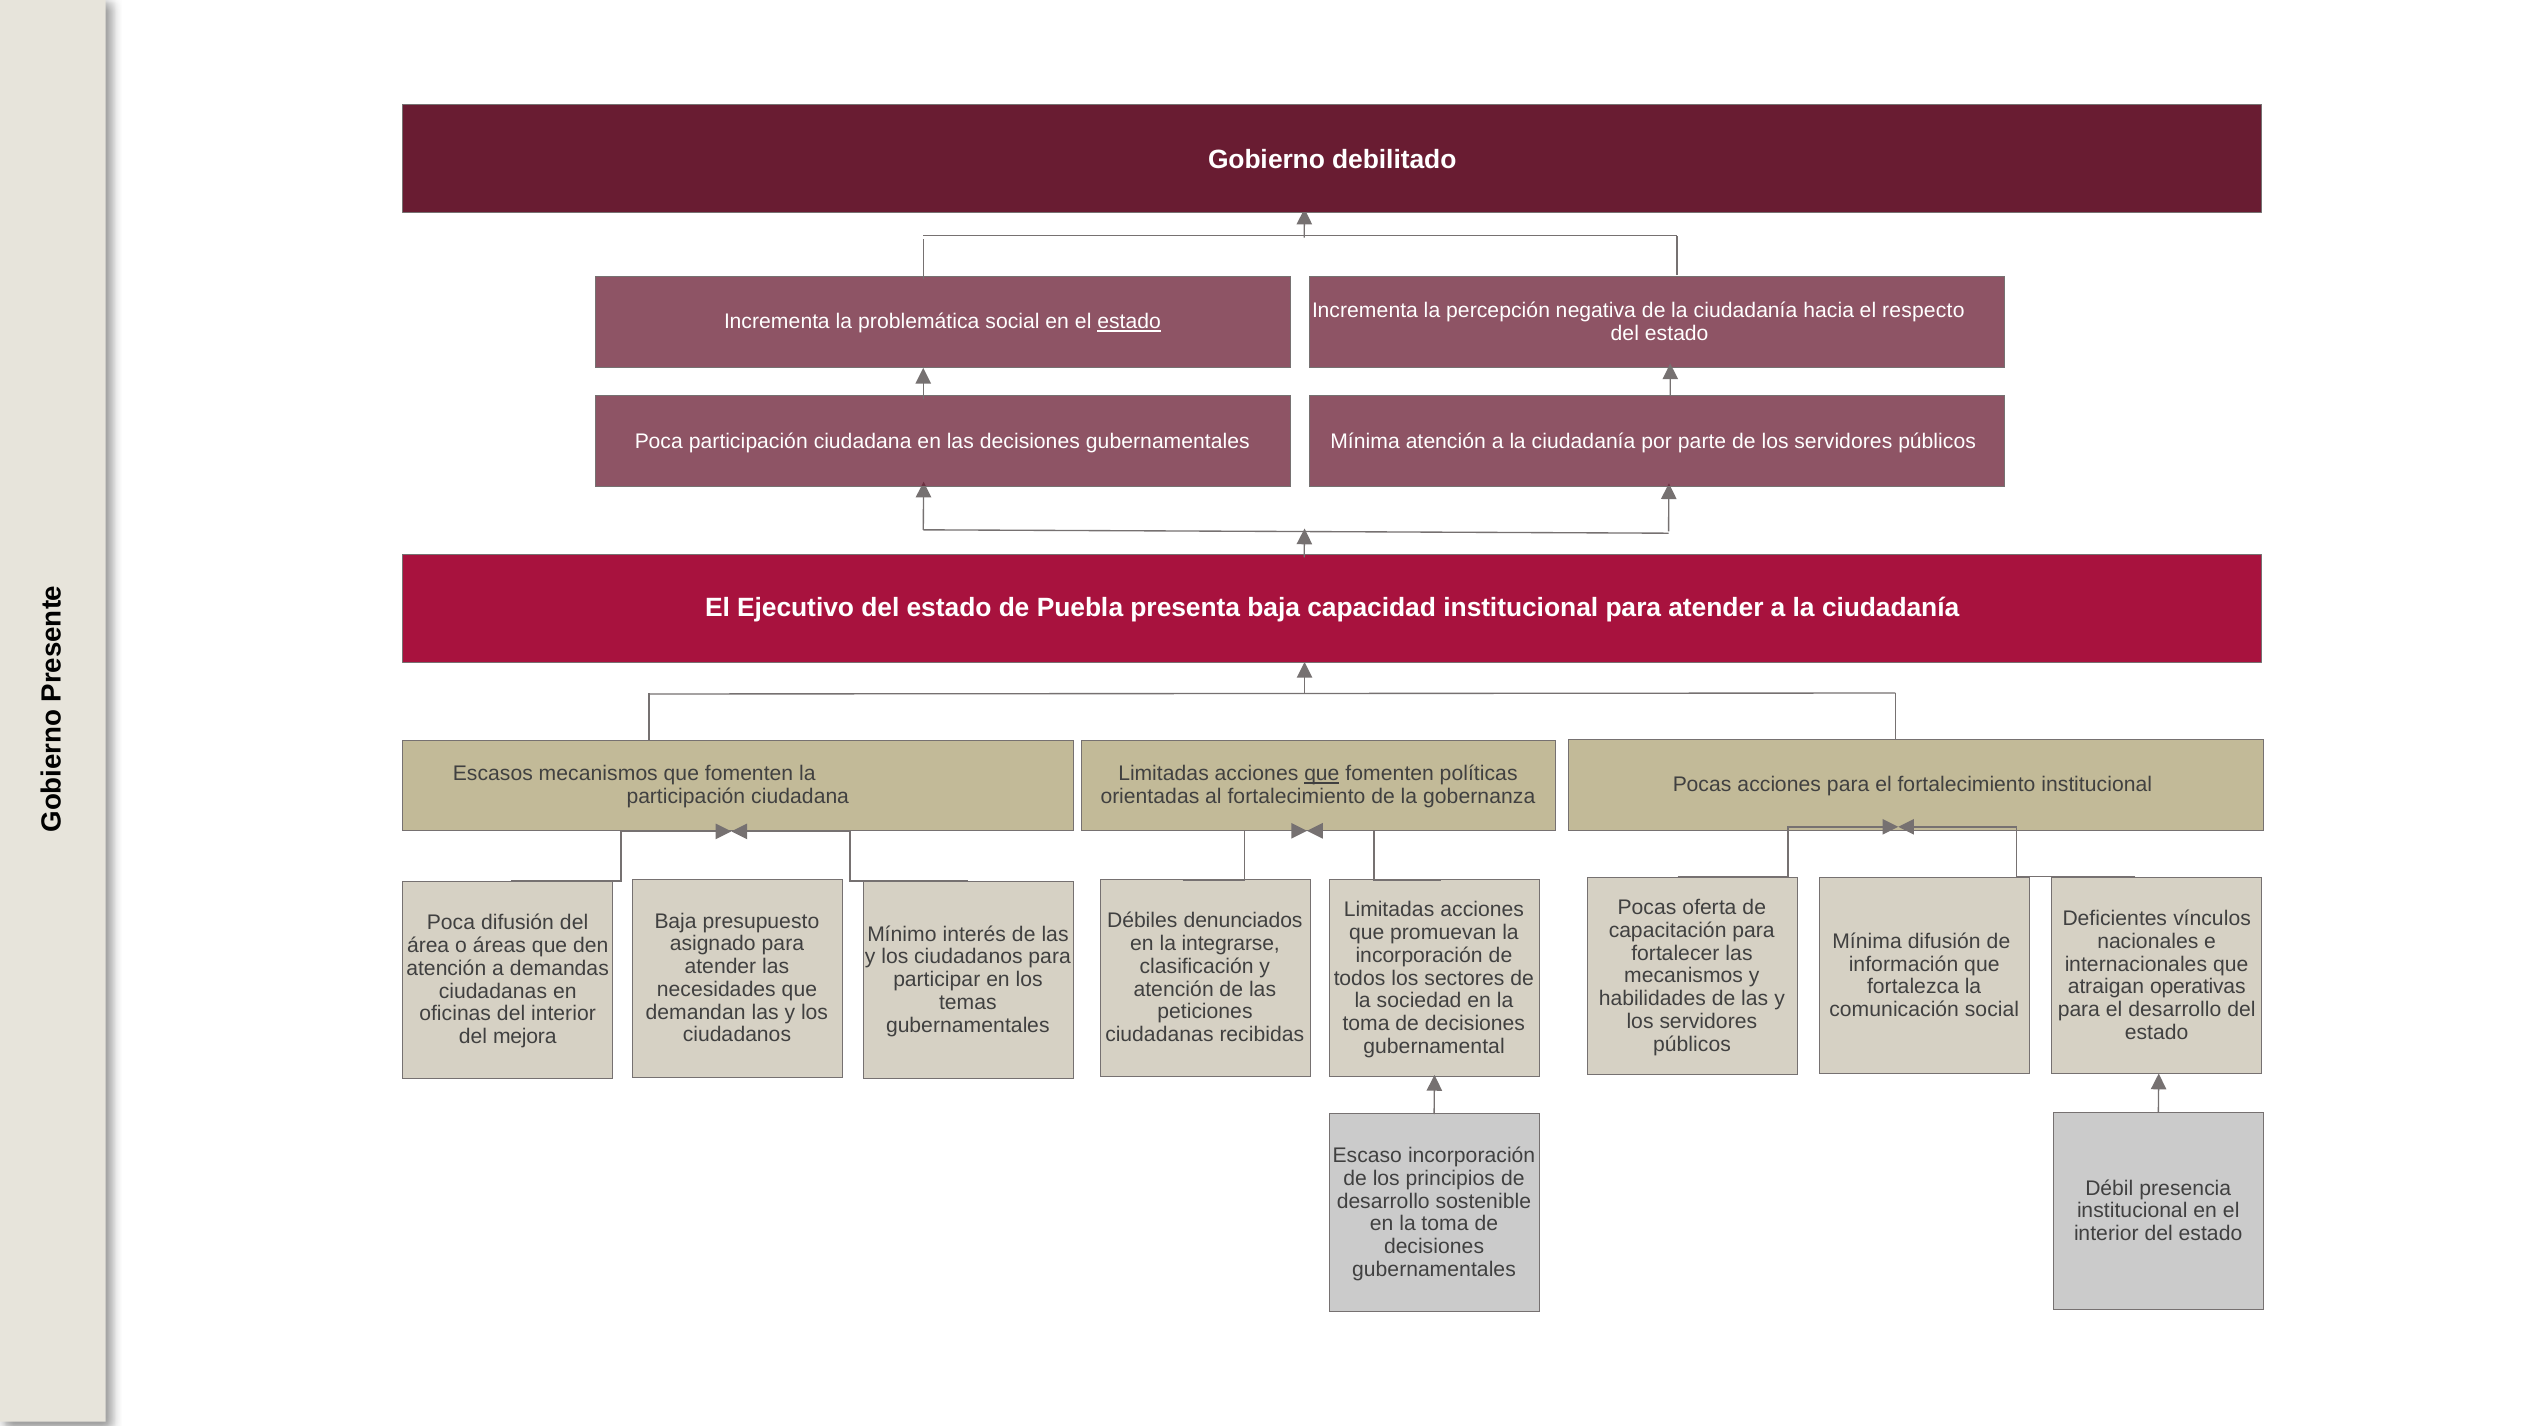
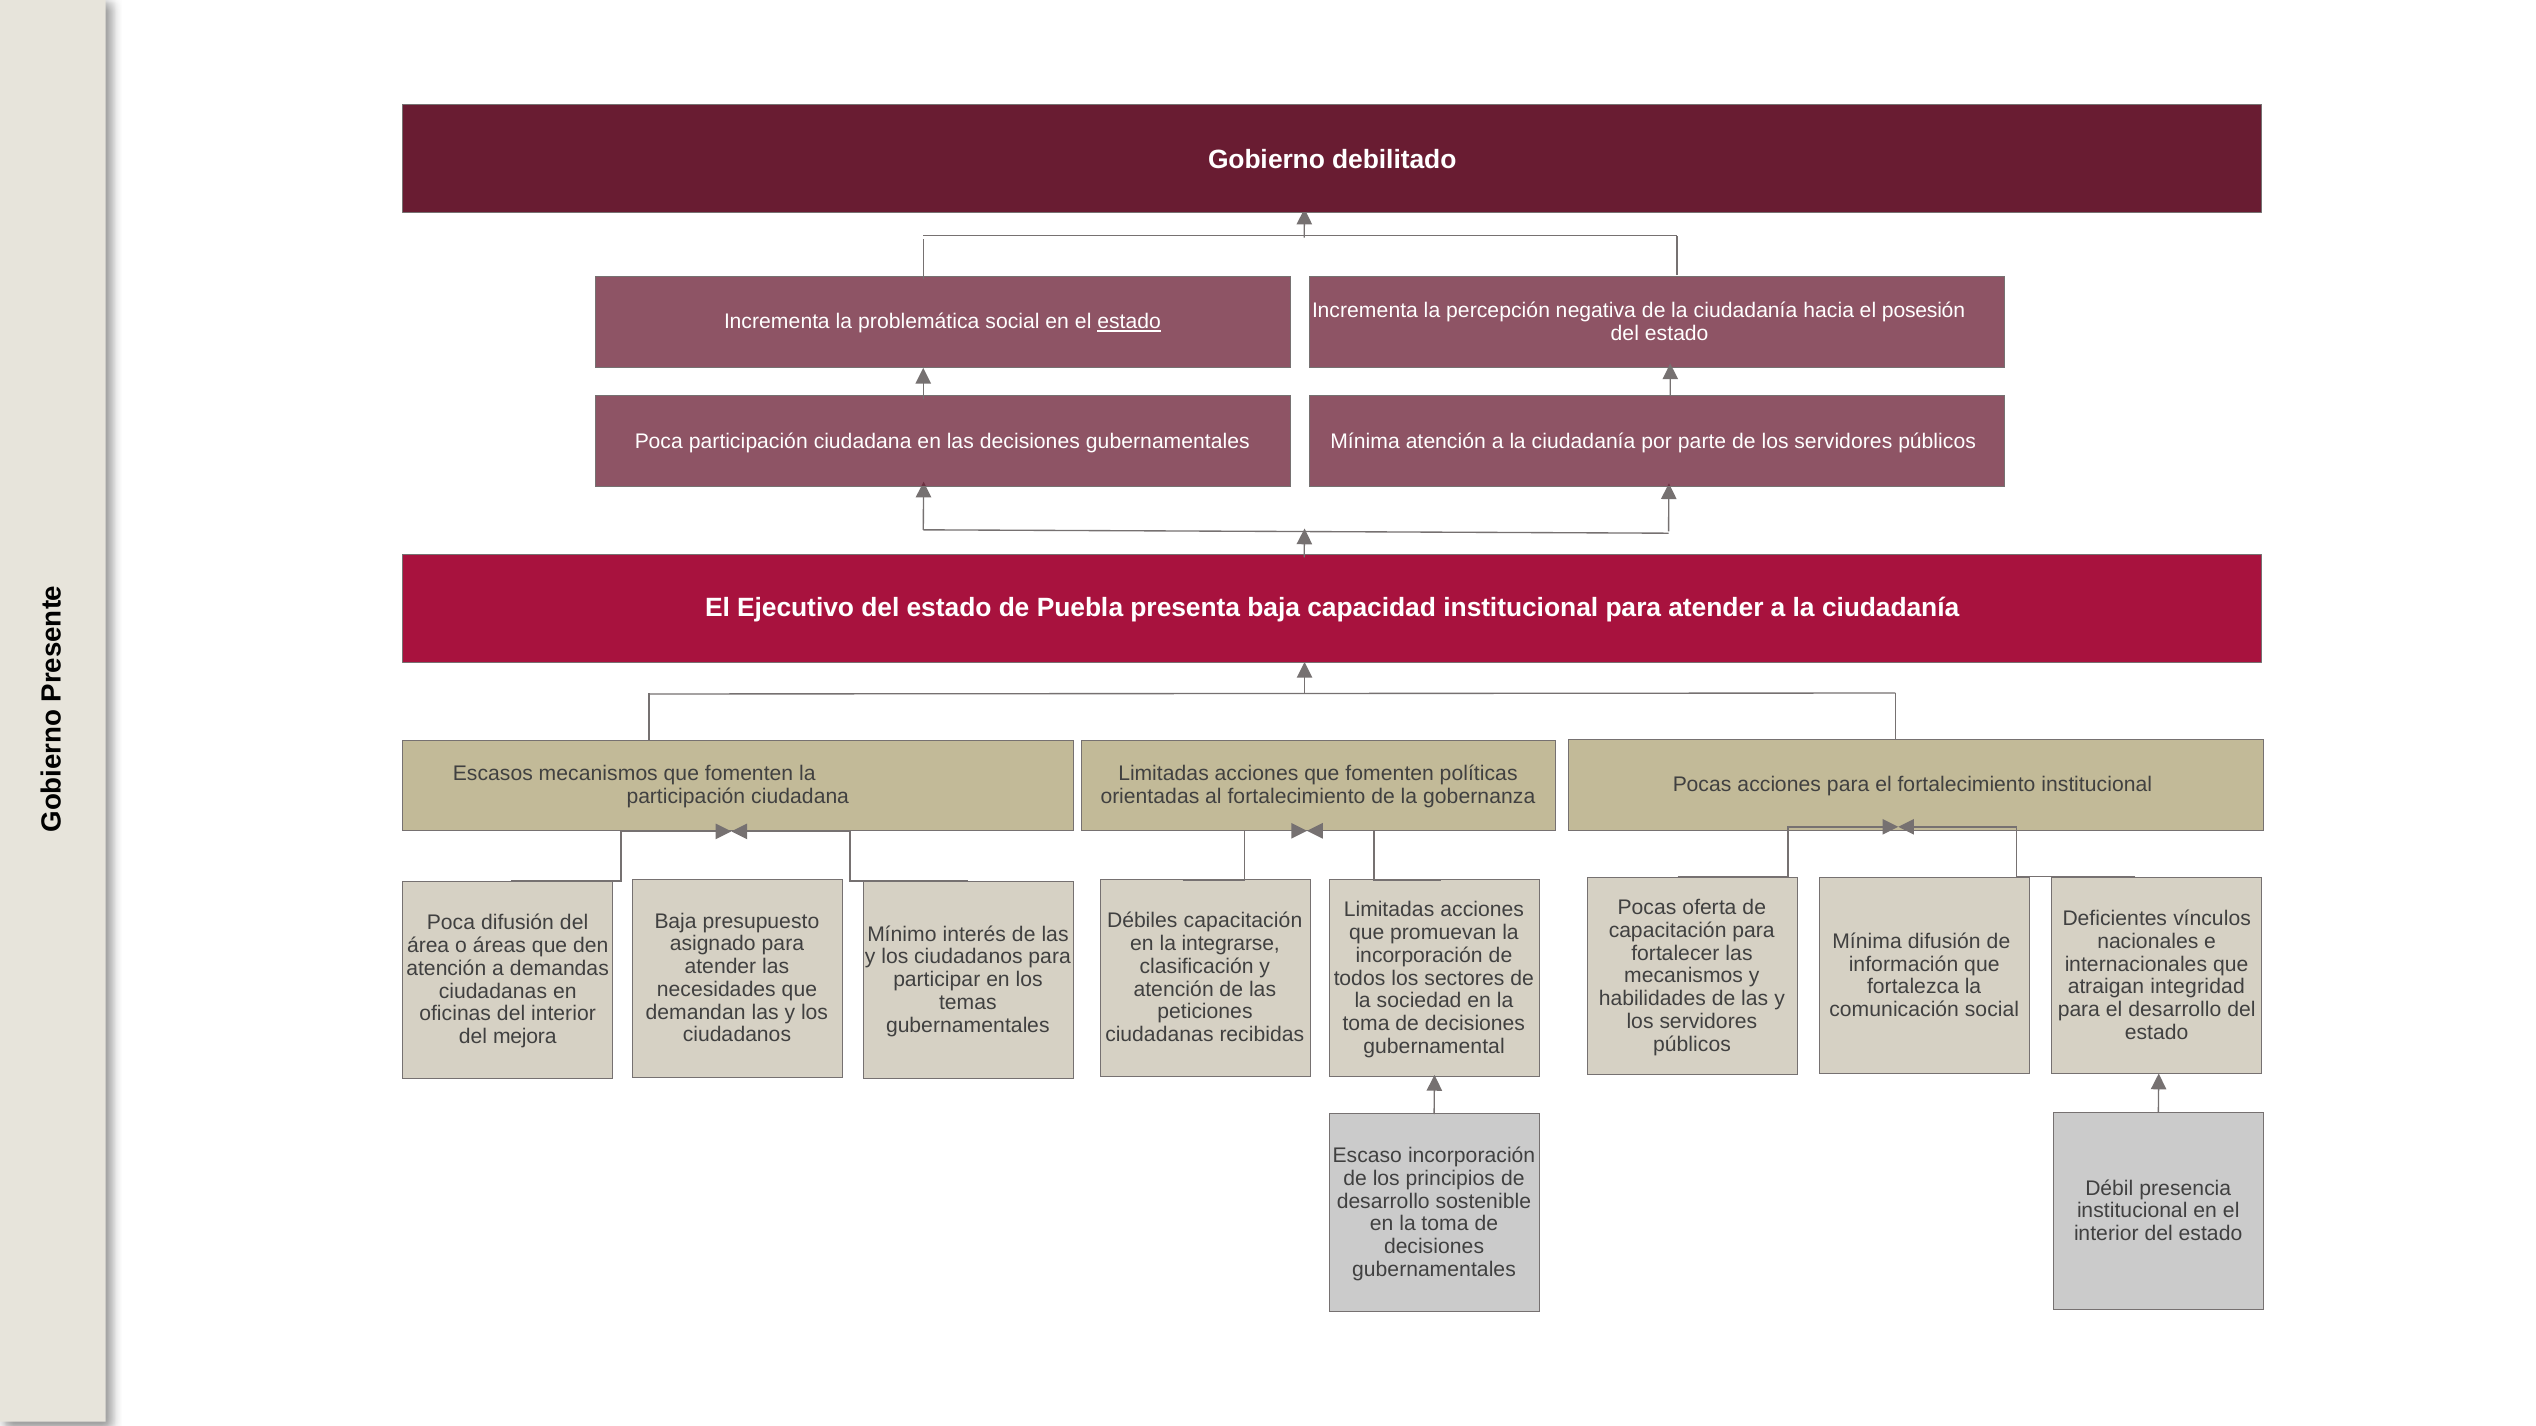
respecto: respecto -> posesión
que at (1322, 774) underline: present -> none
Débiles denunciados: denunciados -> capacitación
operativas: operativas -> integridad
